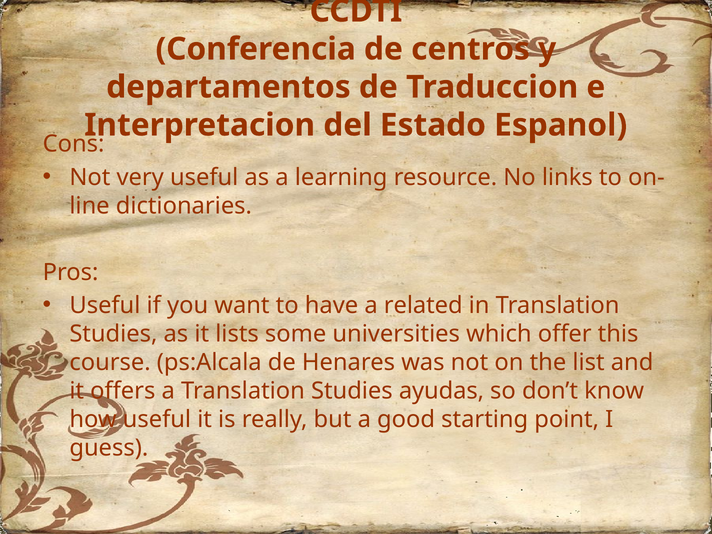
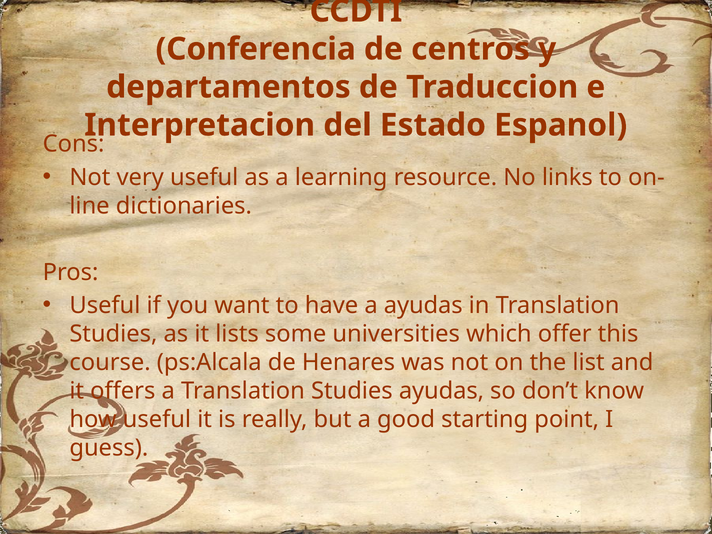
a related: related -> ayudas
